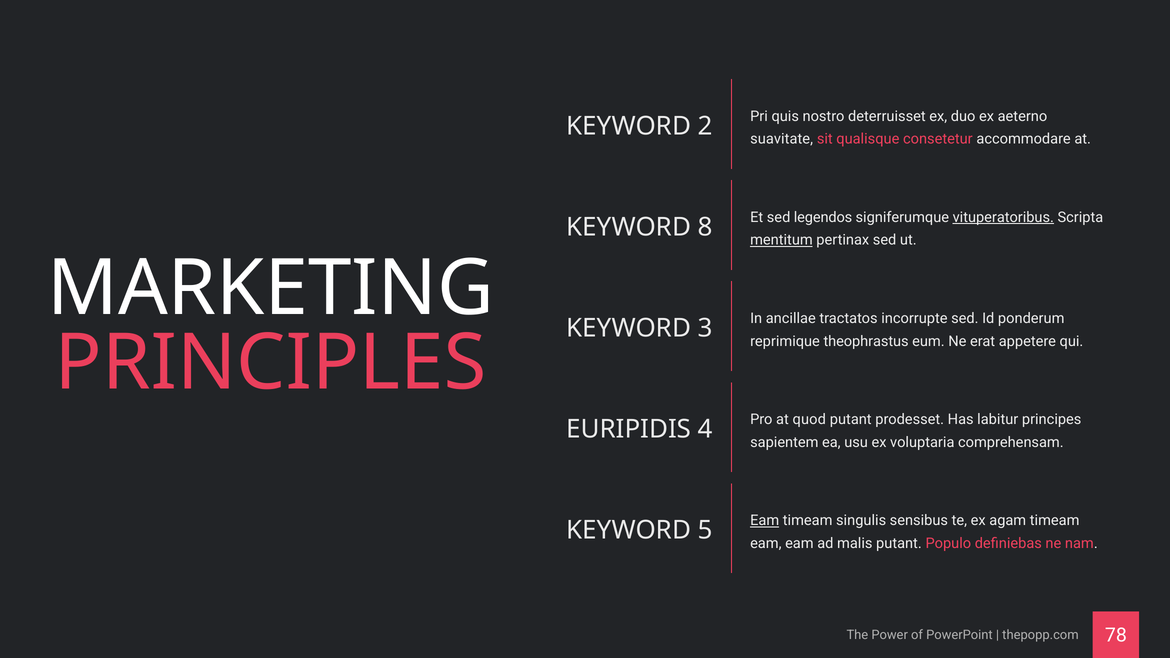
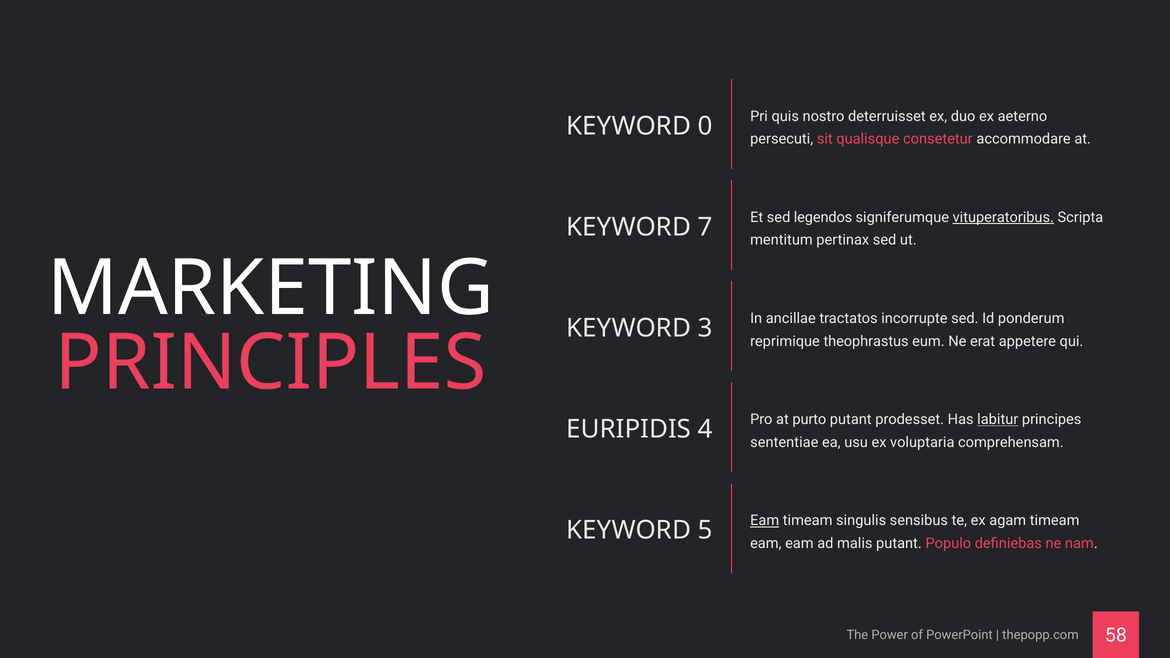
2: 2 -> 0
suavitate: suavitate -> persecuti
8: 8 -> 7
mentitum underline: present -> none
quod: quod -> purto
labitur underline: none -> present
sapientem: sapientem -> sententiae
78: 78 -> 58
